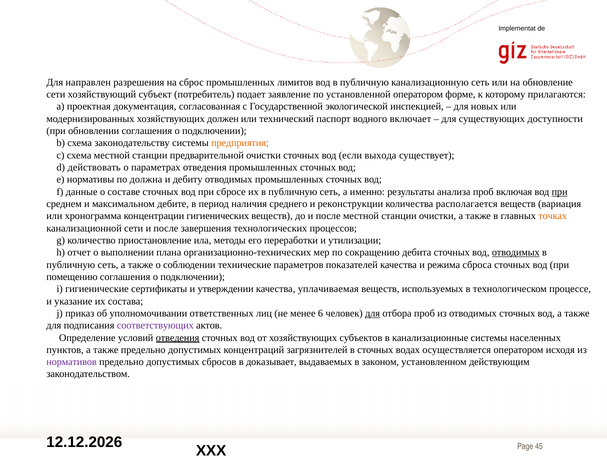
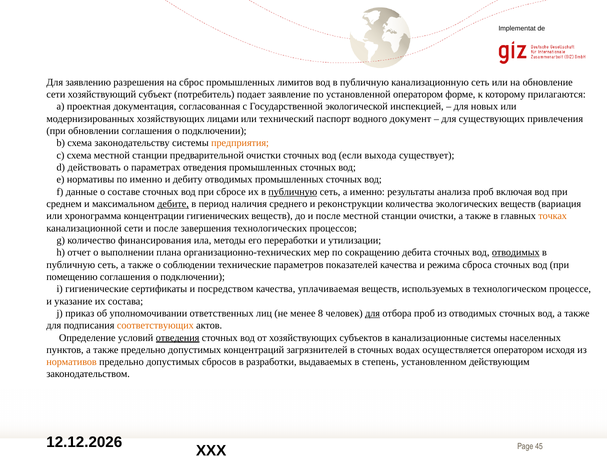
направлен: направлен -> заявлению
должен: должен -> лицами
включает: включает -> документ
доступности: доступности -> привлечения
по должна: должна -> именно
публичную at (293, 191) underline: none -> present
при at (560, 191) underline: present -> none
дебите underline: none -> present
располагается: располагается -> экологических
приостановление: приостановление -> финансирования
утверждении: утверждении -> посредством
6: 6 -> 8
соответствующих colour: purple -> orange
нормативов colour: purple -> orange
доказывает: доказывает -> разработки
законом: законом -> степень
